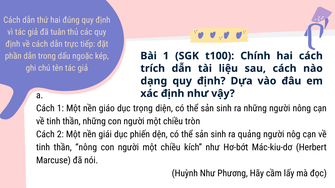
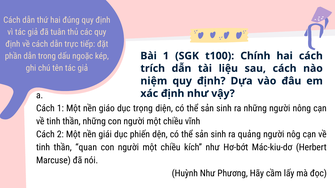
dạng: dạng -> niệm
tròn: tròn -> vĩnh
thần nông: nông -> quan
